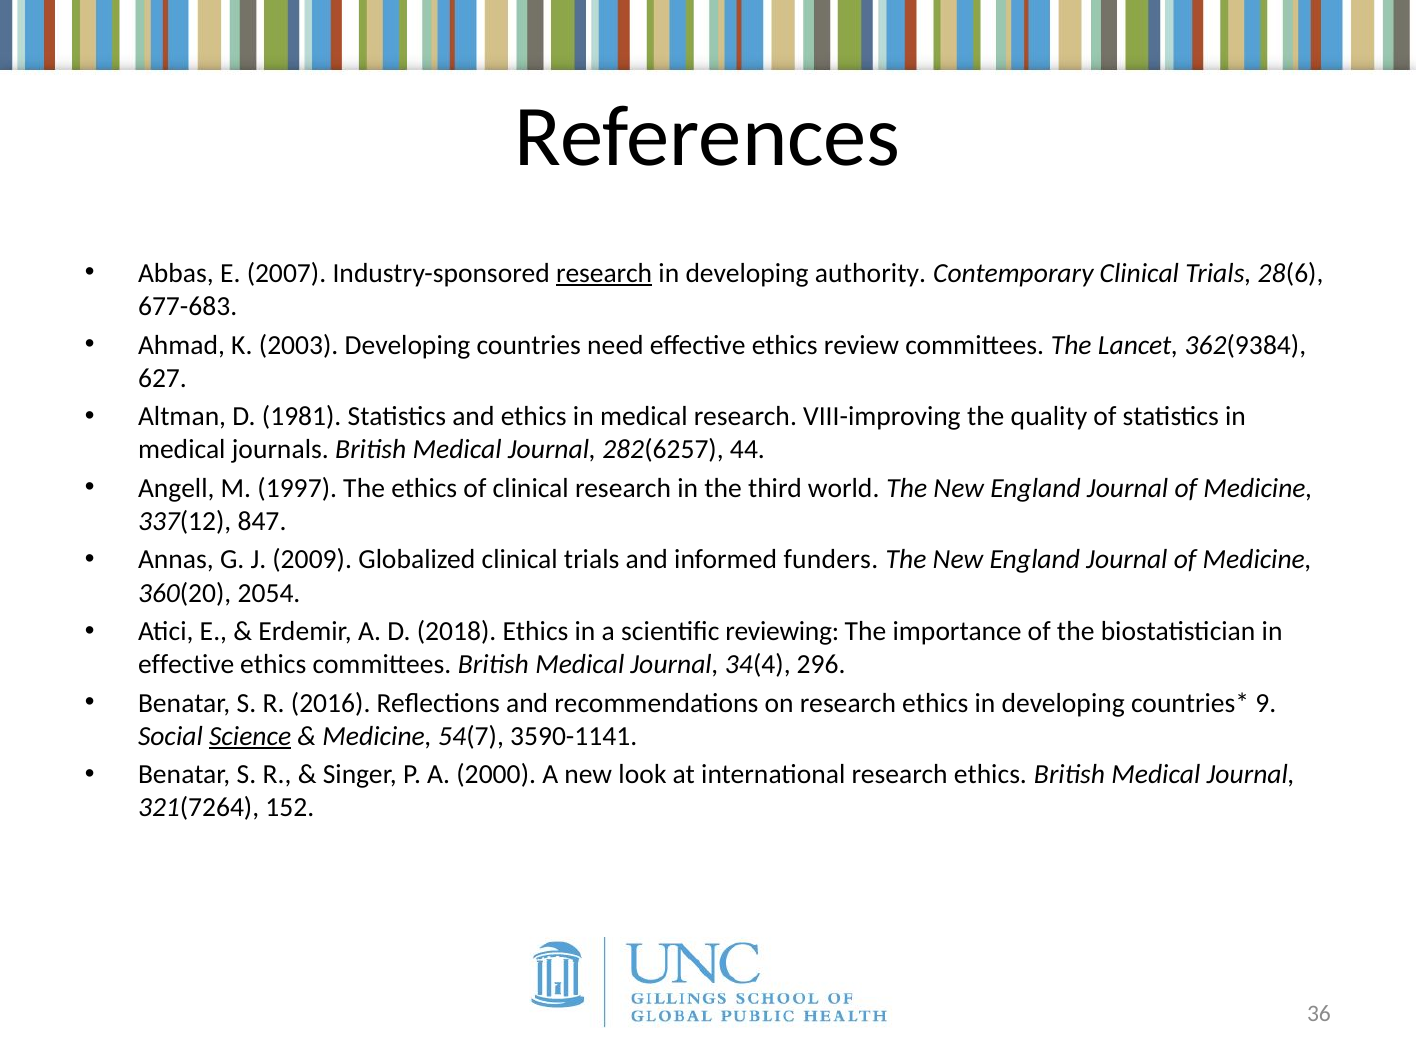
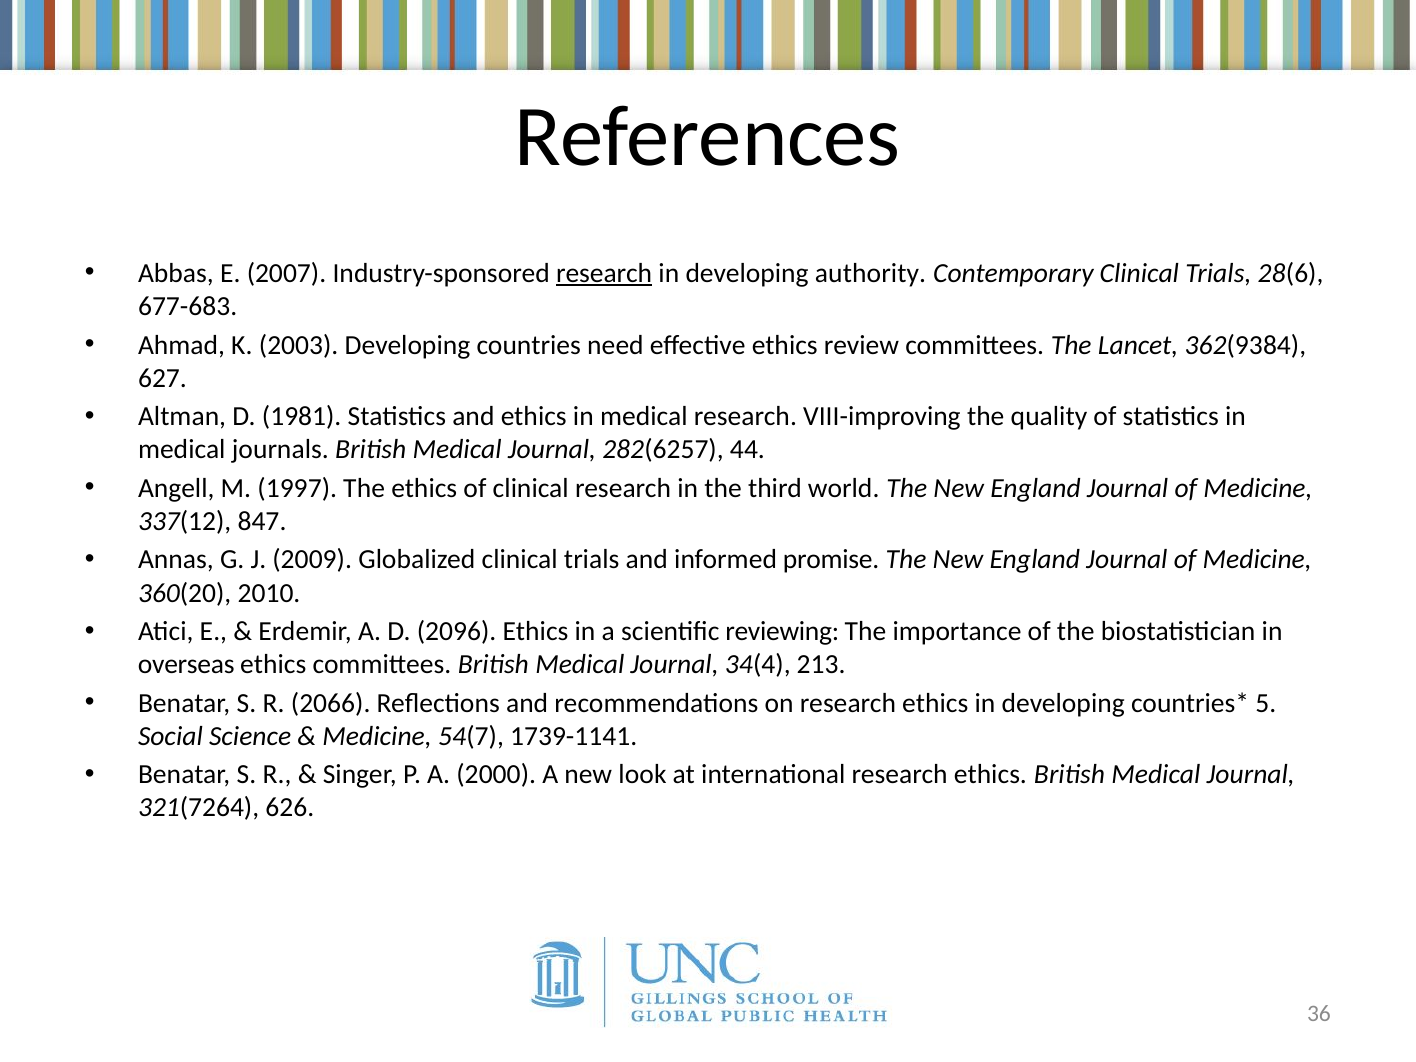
funders: funders -> promise
2054: 2054 -> 2010
2018: 2018 -> 2096
effective at (186, 665): effective -> overseas
296: 296 -> 213
2016: 2016 -> 2066
9: 9 -> 5
Science underline: present -> none
3590-1141: 3590-1141 -> 1739-1141
152: 152 -> 626
